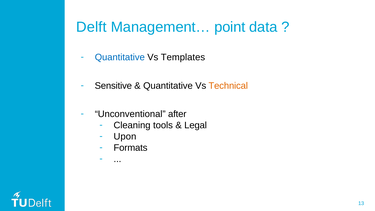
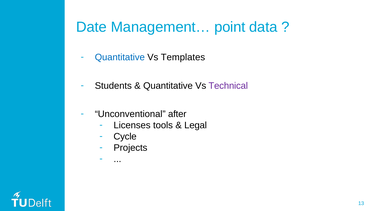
Delft: Delft -> Date
Sensitive: Sensitive -> Students
Technical colour: orange -> purple
Cleaning: Cleaning -> Licenses
Upon: Upon -> Cycle
Formats: Formats -> Projects
